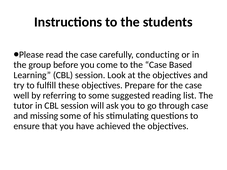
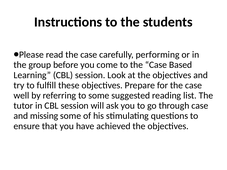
conducting: conducting -> performing
